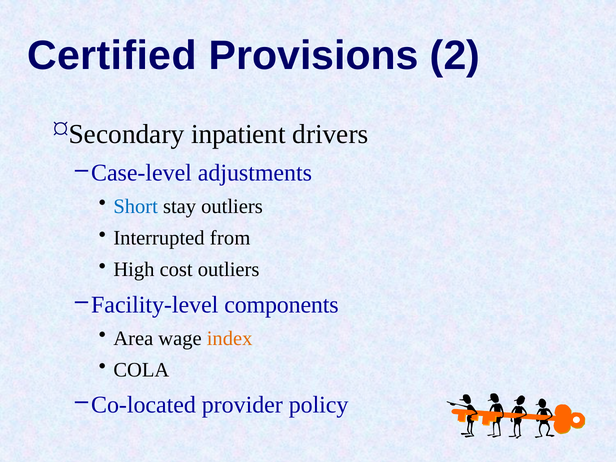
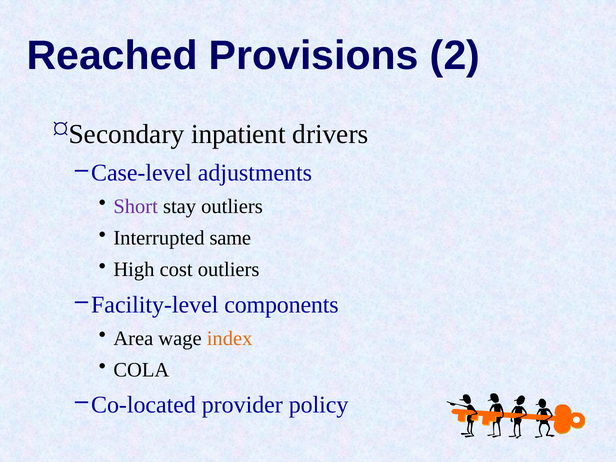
Certified: Certified -> Reached
Short colour: blue -> purple
from: from -> same
